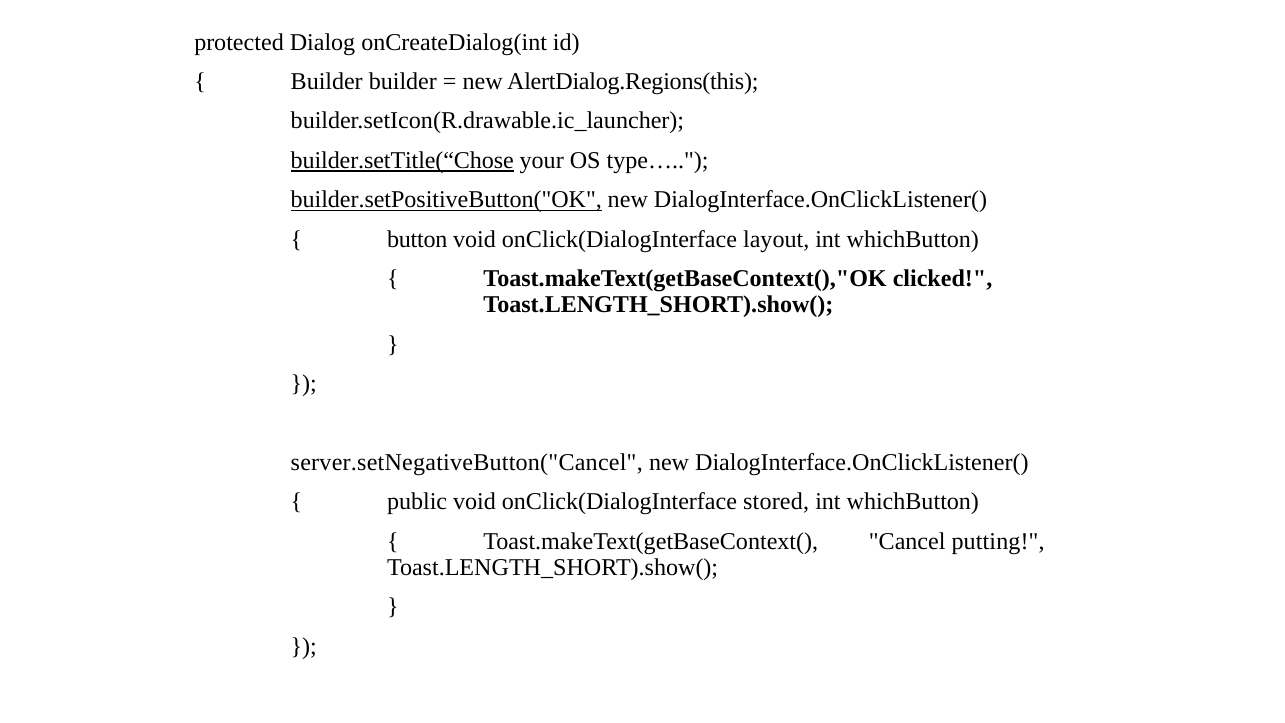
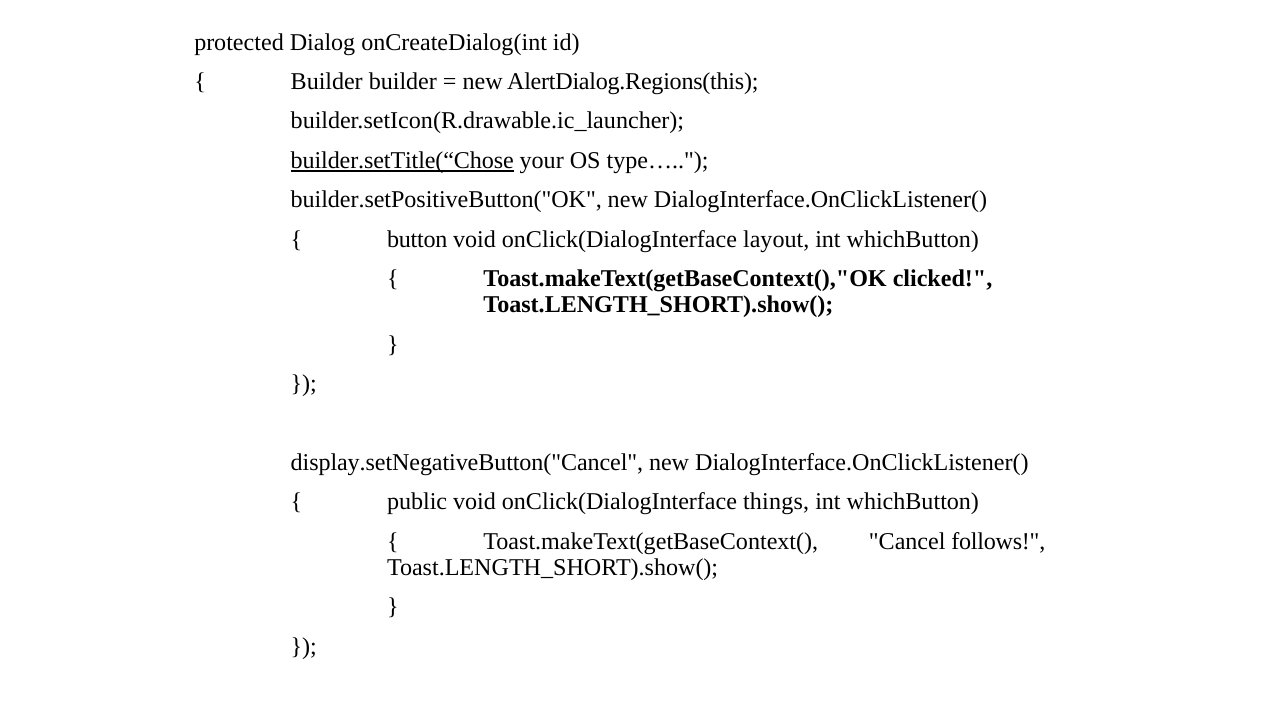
builder.setPositiveButton("OK underline: present -> none
server.setNegativeButton("Cancel: server.setNegativeButton("Cancel -> display.setNegativeButton("Cancel
stored: stored -> things
putting: putting -> follows
